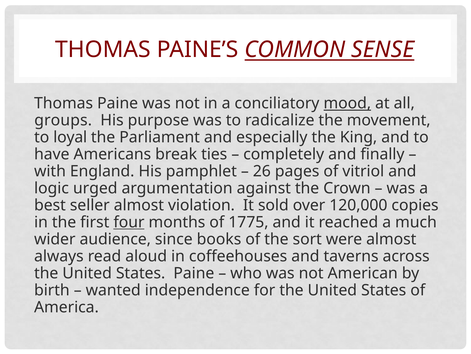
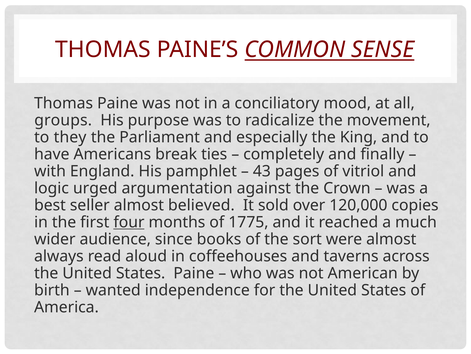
mood underline: present -> none
loyal: loyal -> they
26: 26 -> 43
violation: violation -> believed
